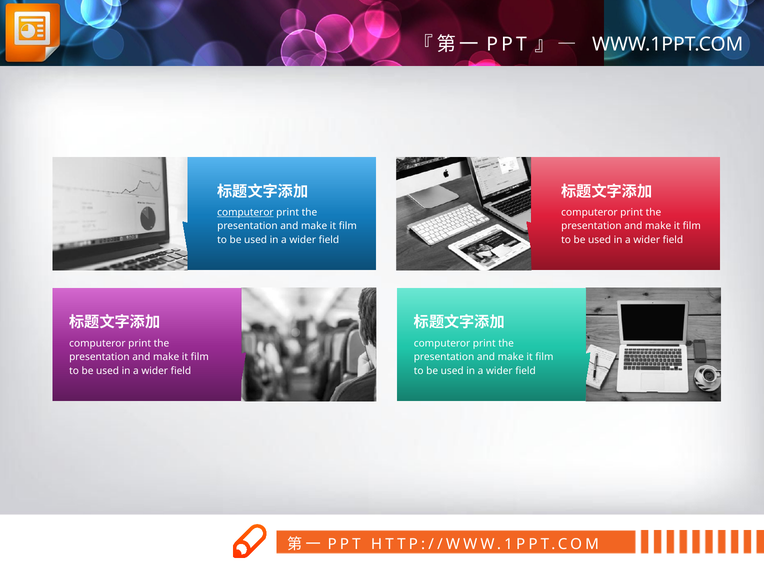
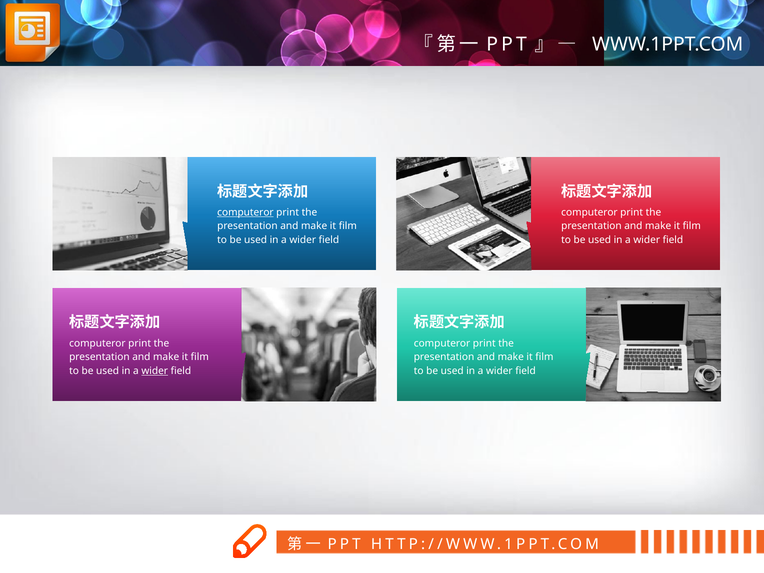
wider at (155, 371) underline: none -> present
